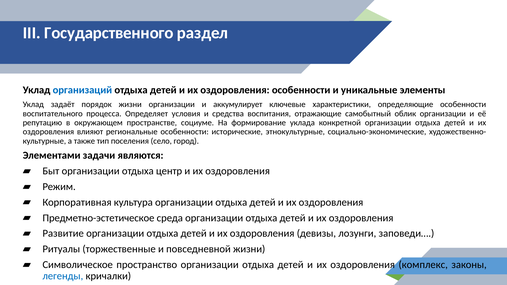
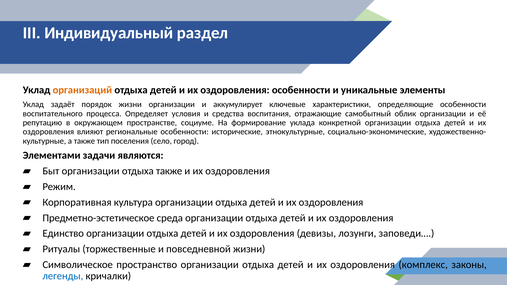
Государственного: Государственного -> Индивидуальный
организаций colour: blue -> orange
отдыха центр: центр -> также
Развитие: Развитие -> Единство
